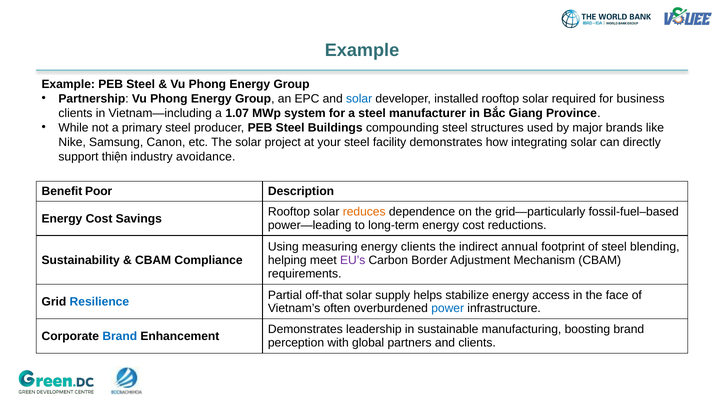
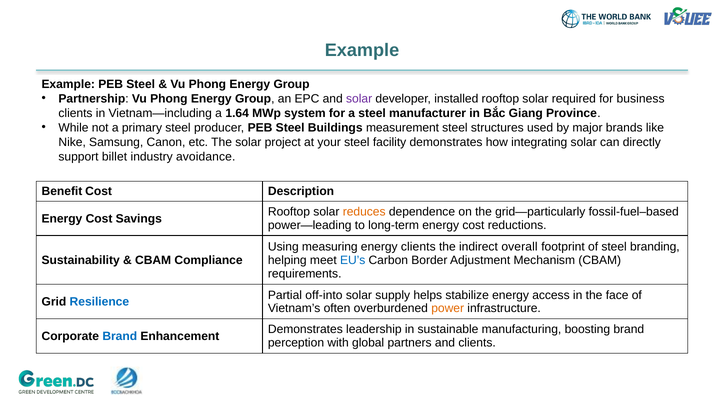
solar at (359, 99) colour: blue -> purple
1.07: 1.07 -> 1.64
compounding: compounding -> measurement
thiện: thiện -> billet
Benefit Poor: Poor -> Cost
annual: annual -> overall
blending: blending -> branding
EU’s colour: purple -> blue
off-that: off-that -> off-into
power colour: blue -> orange
